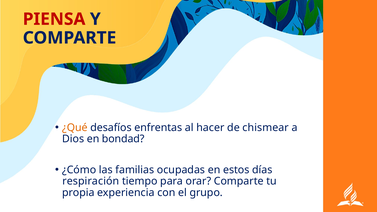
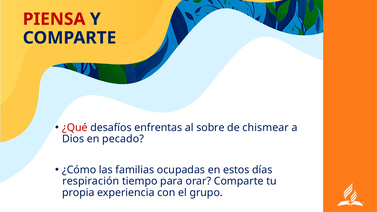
¿Qué colour: orange -> red
hacer: hacer -> sobre
bondad: bondad -> pecado
